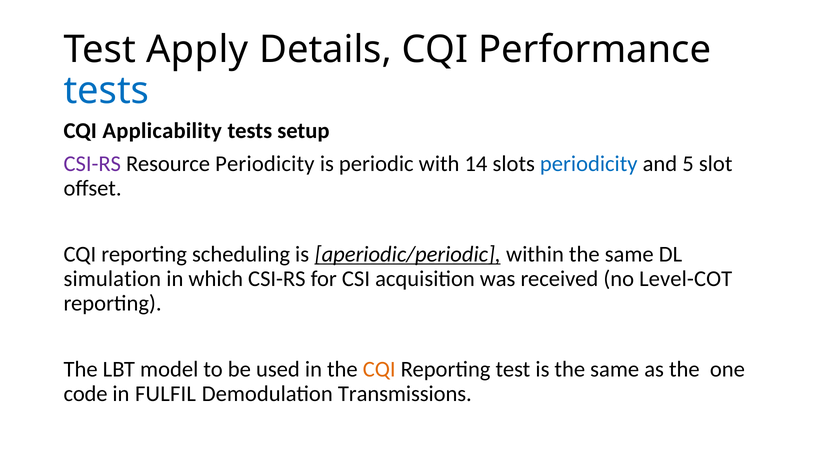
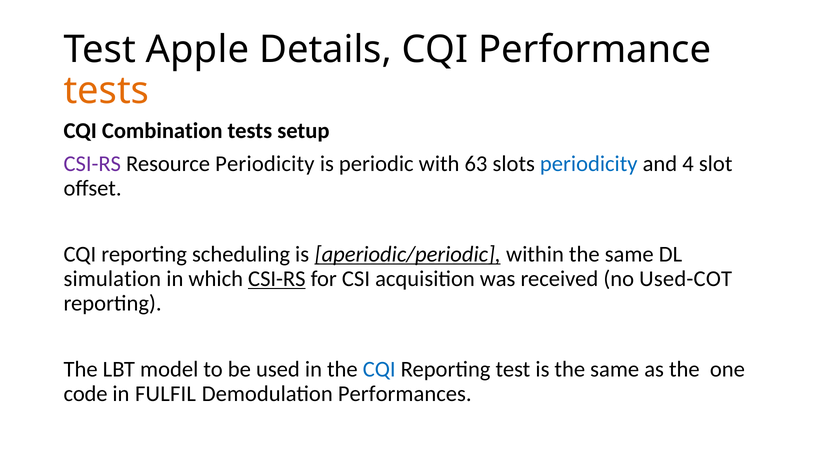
Apply: Apply -> Apple
tests at (106, 91) colour: blue -> orange
Applicability: Applicability -> Combination
14: 14 -> 63
5: 5 -> 4
CSI-RS at (277, 279) underline: none -> present
Level-COT: Level-COT -> Used-COT
CQI at (379, 369) colour: orange -> blue
Transmissions: Transmissions -> Performances
